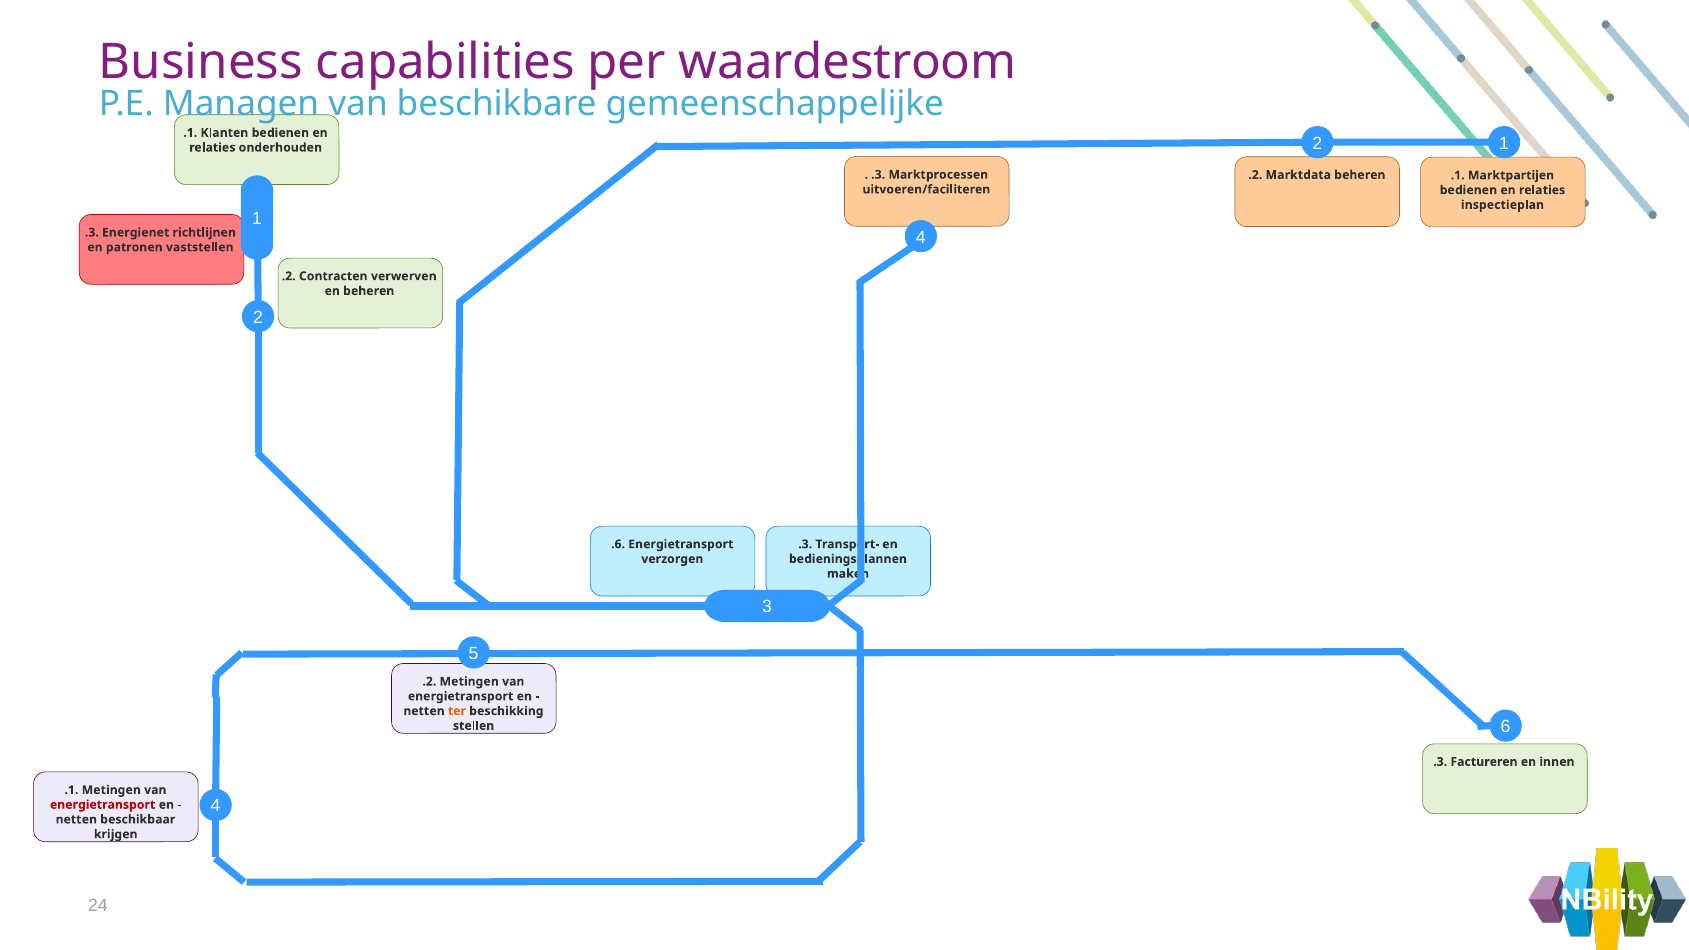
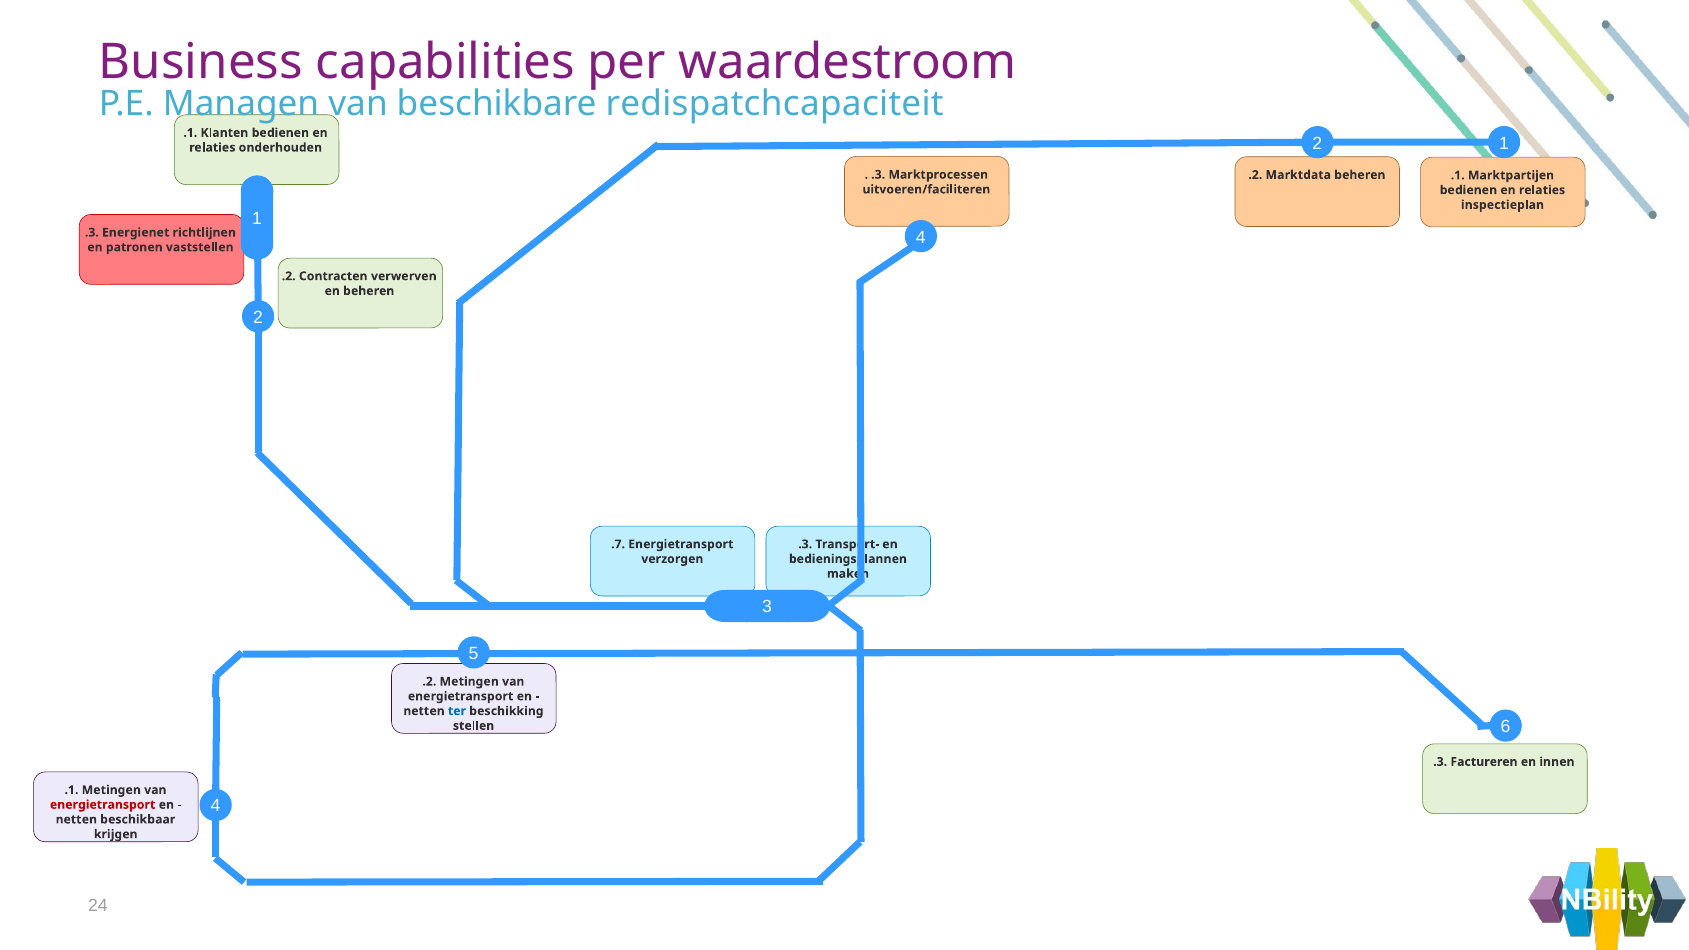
gemeenschappelijke: gemeenschappelijke -> redispatchcapaciteit
.6: .6 -> .7
ter colour: orange -> blue
